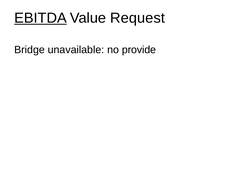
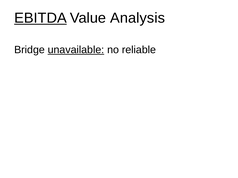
Request: Request -> Analysis
unavailable underline: none -> present
provide: provide -> reliable
